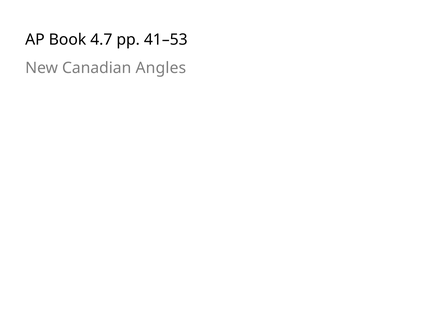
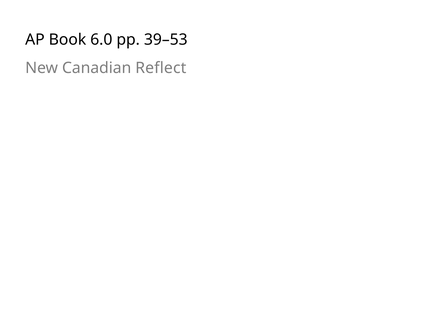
4.7: 4.7 -> 6.0
41–53: 41–53 -> 39–53
Angles: Angles -> Reflect
